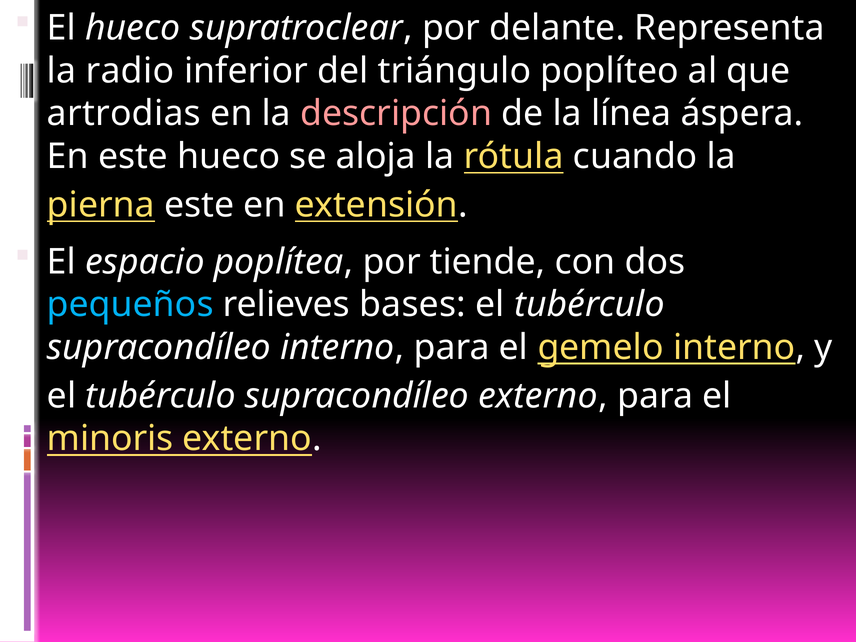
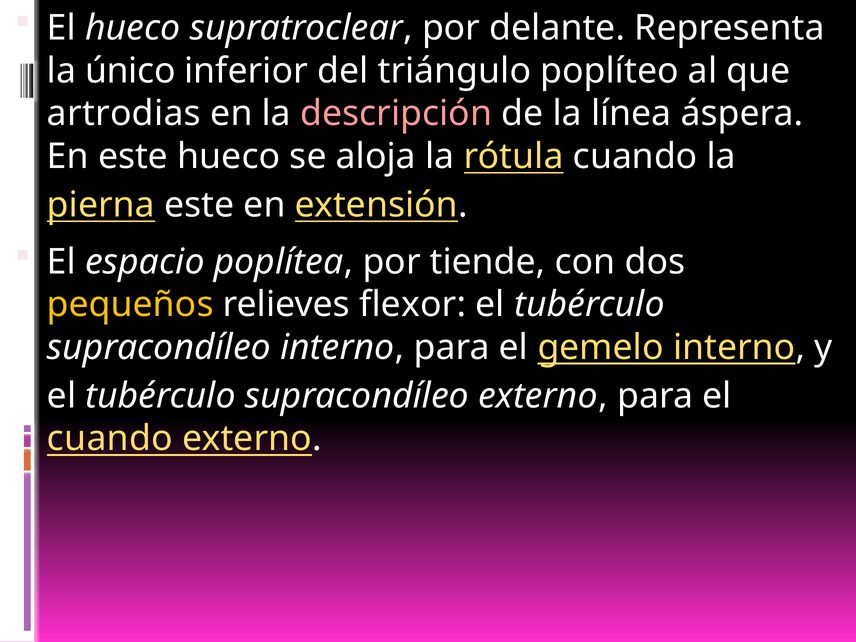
radio: radio -> único
pequeños colour: light blue -> yellow
bases: bases -> flexor
minoris at (110, 439): minoris -> cuando
